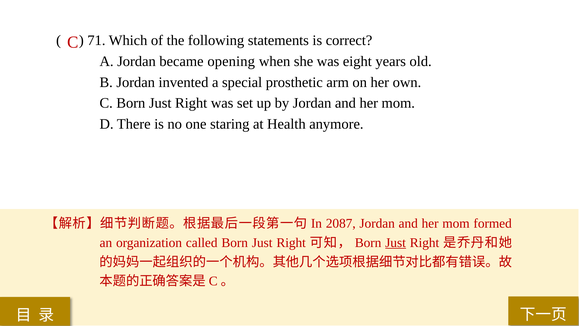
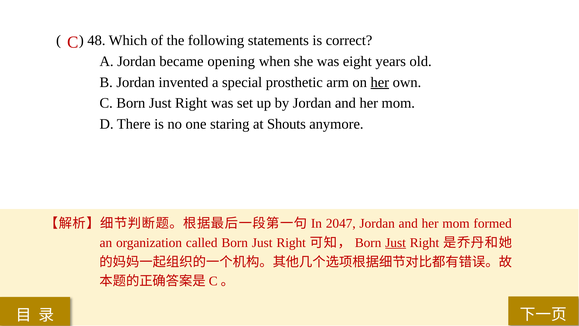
71: 71 -> 48
her at (380, 82) underline: none -> present
Health: Health -> Shouts
2087: 2087 -> 2047
